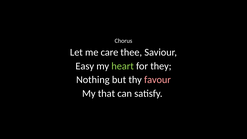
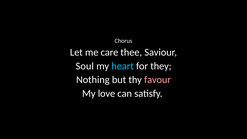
Easy: Easy -> Soul
heart colour: light green -> light blue
that: that -> love
